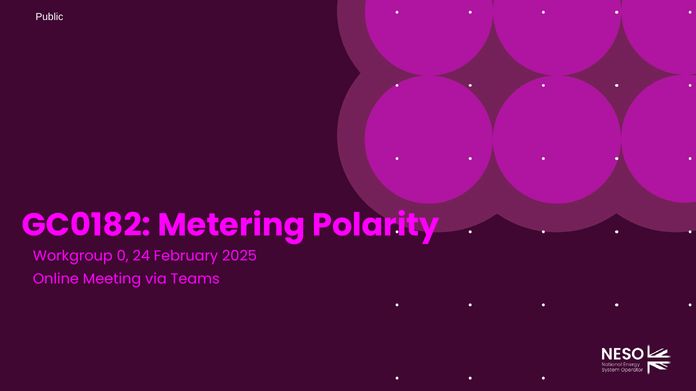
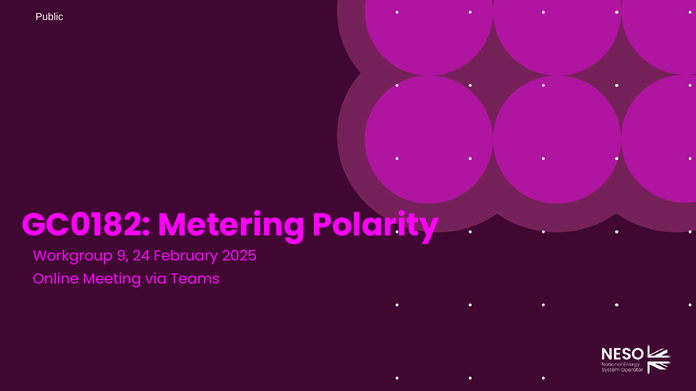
0: 0 -> 9
